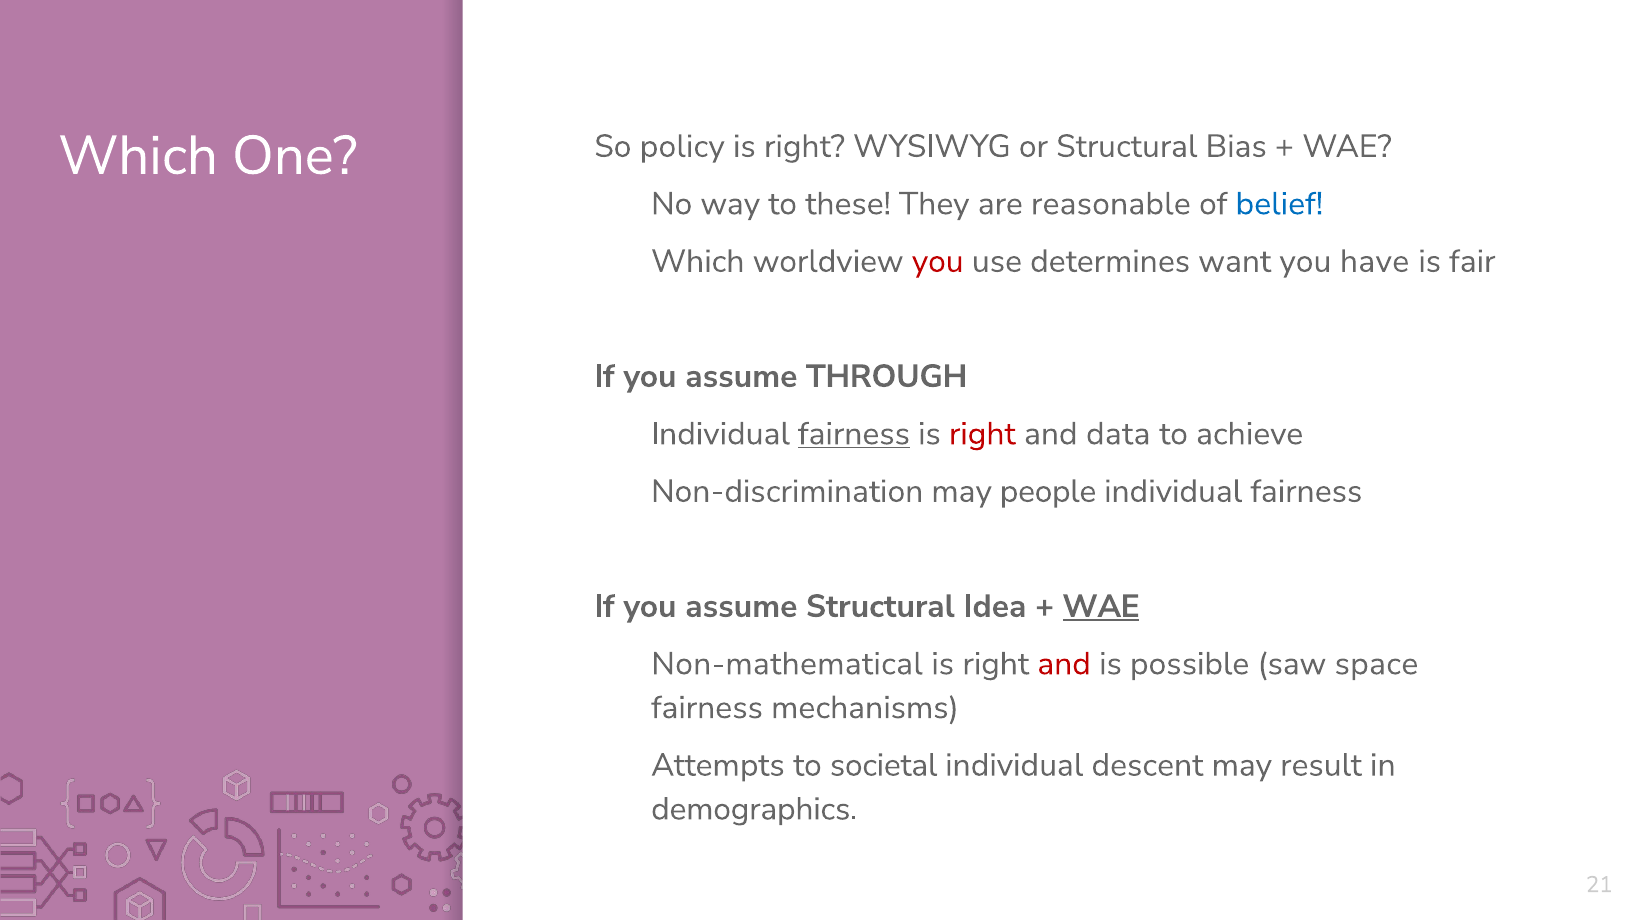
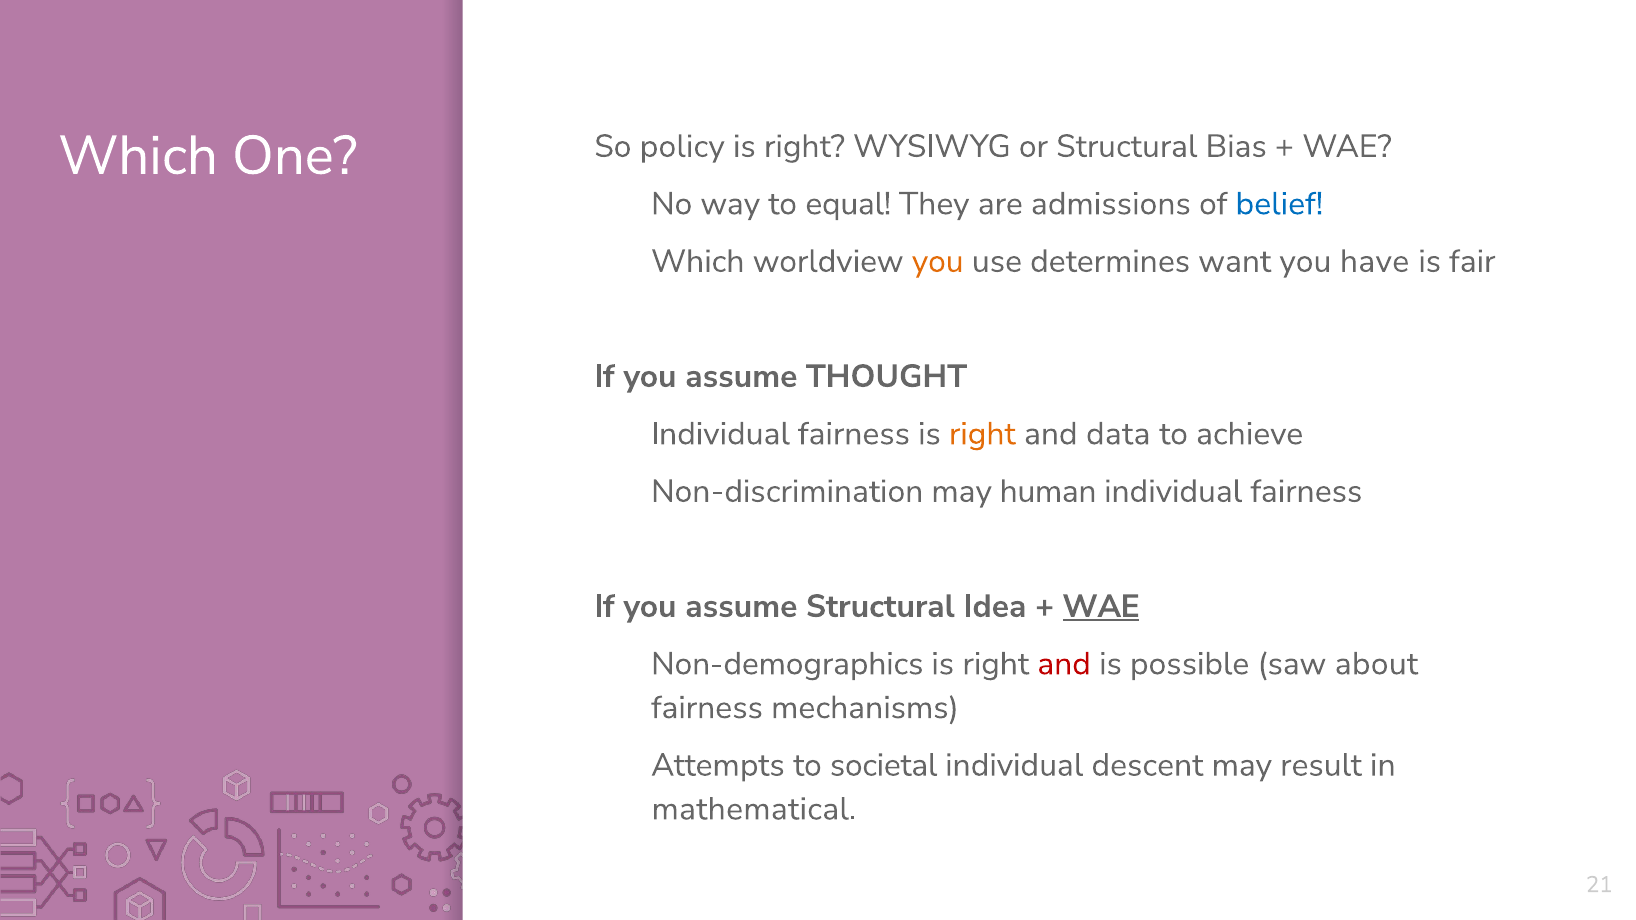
these: these -> equal
reasonable: reasonable -> admissions
you at (938, 261) colour: red -> orange
THROUGH: THROUGH -> THOUGHT
fairness at (854, 434) underline: present -> none
right at (982, 434) colour: red -> orange
people: people -> human
Non-mathematical: Non-mathematical -> Non-demographics
space: space -> about
demographics: demographics -> mathematical
